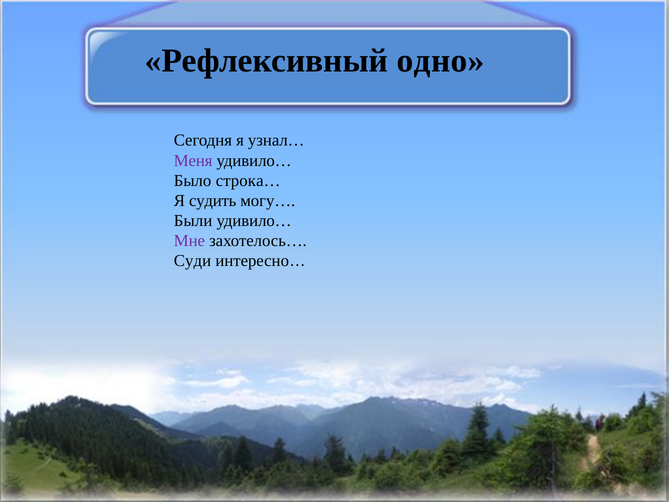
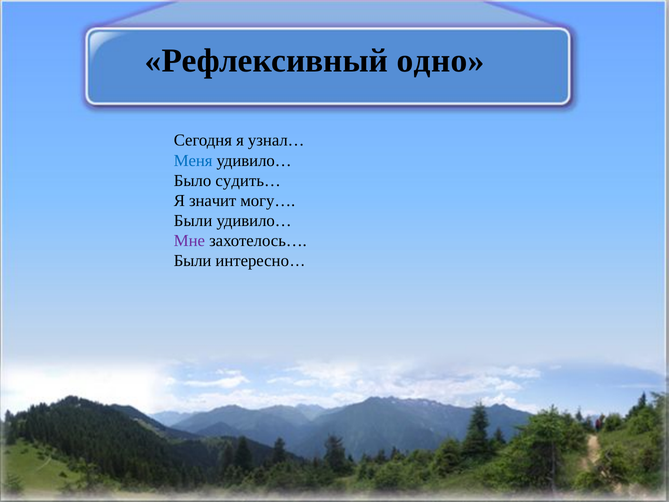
Меня colour: purple -> blue
строка…: строка… -> судить…
судить: судить -> значит
Суди at (192, 261): Суди -> Были
